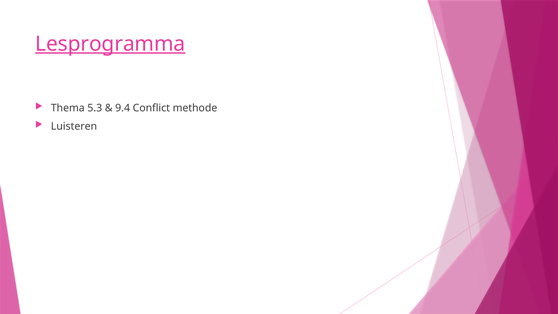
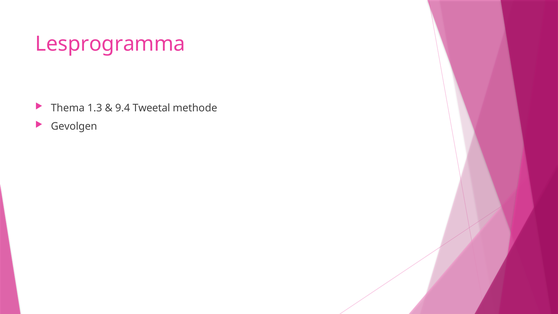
Lesprogramma underline: present -> none
5.3: 5.3 -> 1.3
Conflict: Conflict -> Tweetal
Luisteren: Luisteren -> Gevolgen
